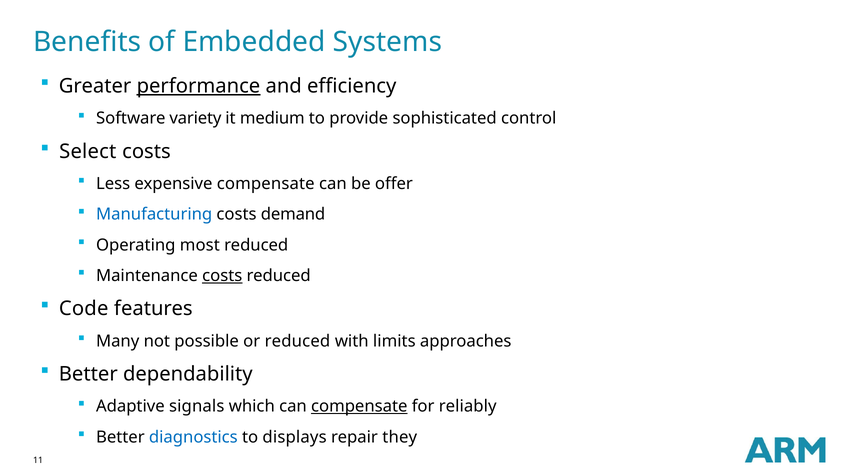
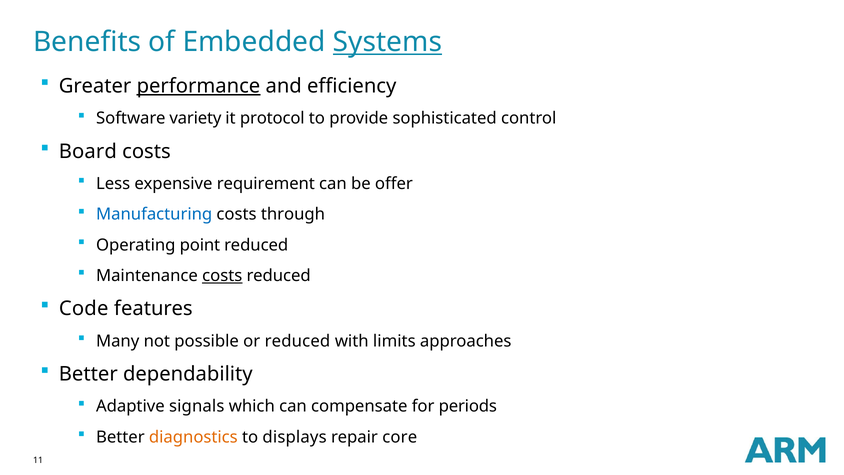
Systems underline: none -> present
medium: medium -> protocol
Select: Select -> Board
expensive compensate: compensate -> requirement
demand: demand -> through
most: most -> point
compensate at (359, 406) underline: present -> none
reliably: reliably -> periods
diagnostics colour: blue -> orange
they: they -> core
